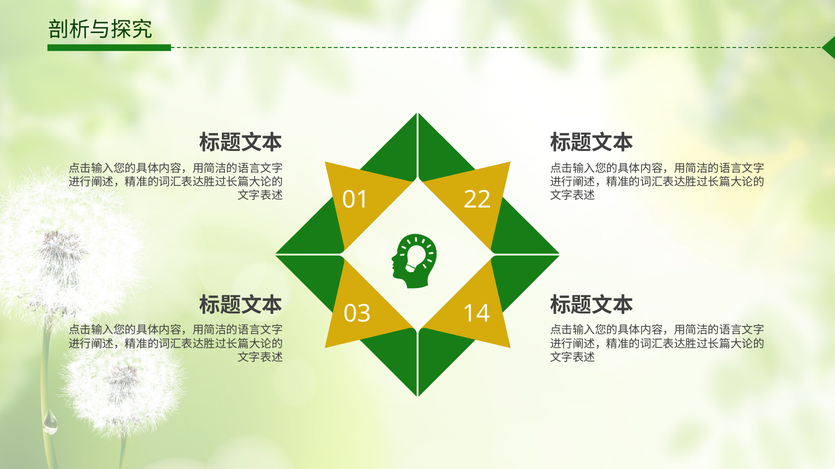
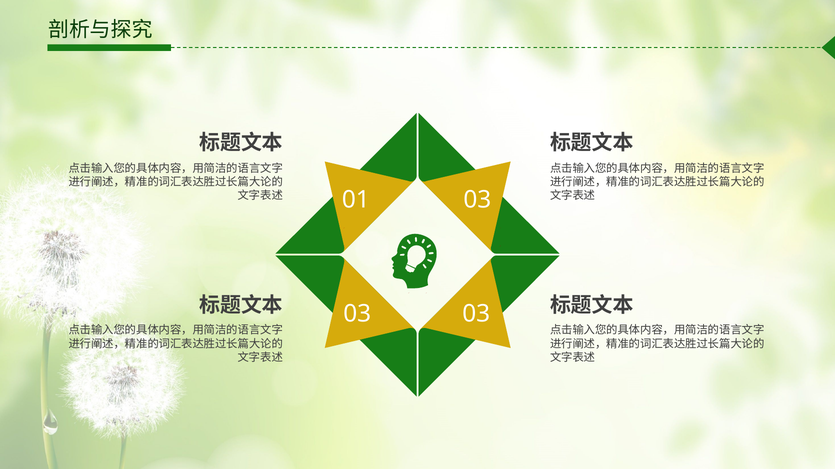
01 22: 22 -> 03
14 at (476, 314): 14 -> 03
